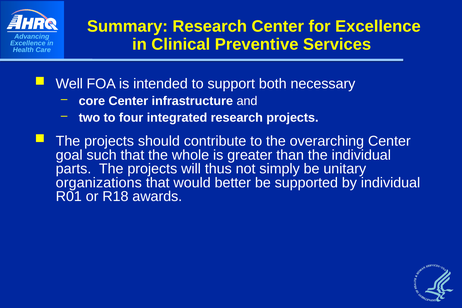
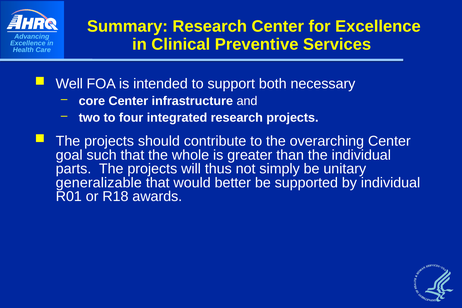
organizations: organizations -> generalizable
